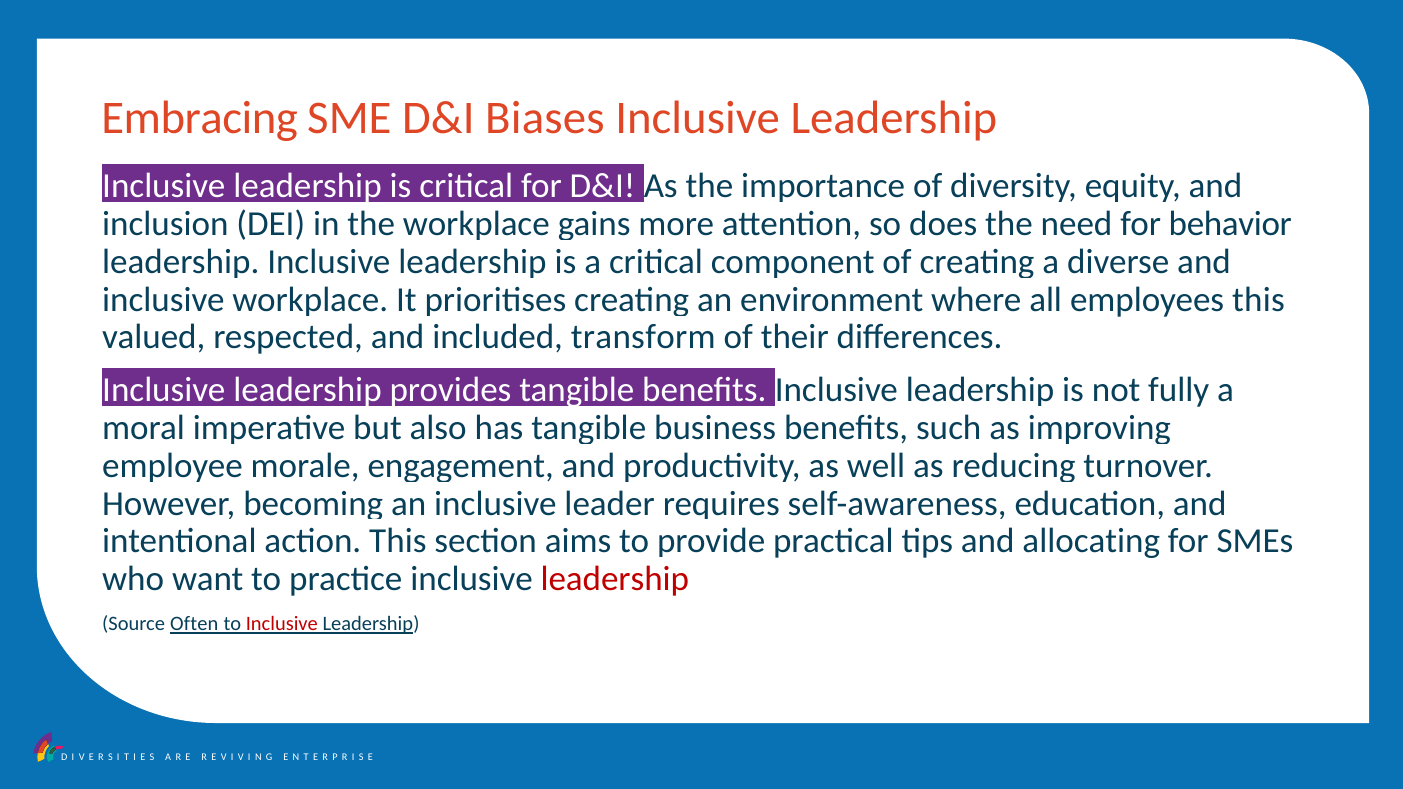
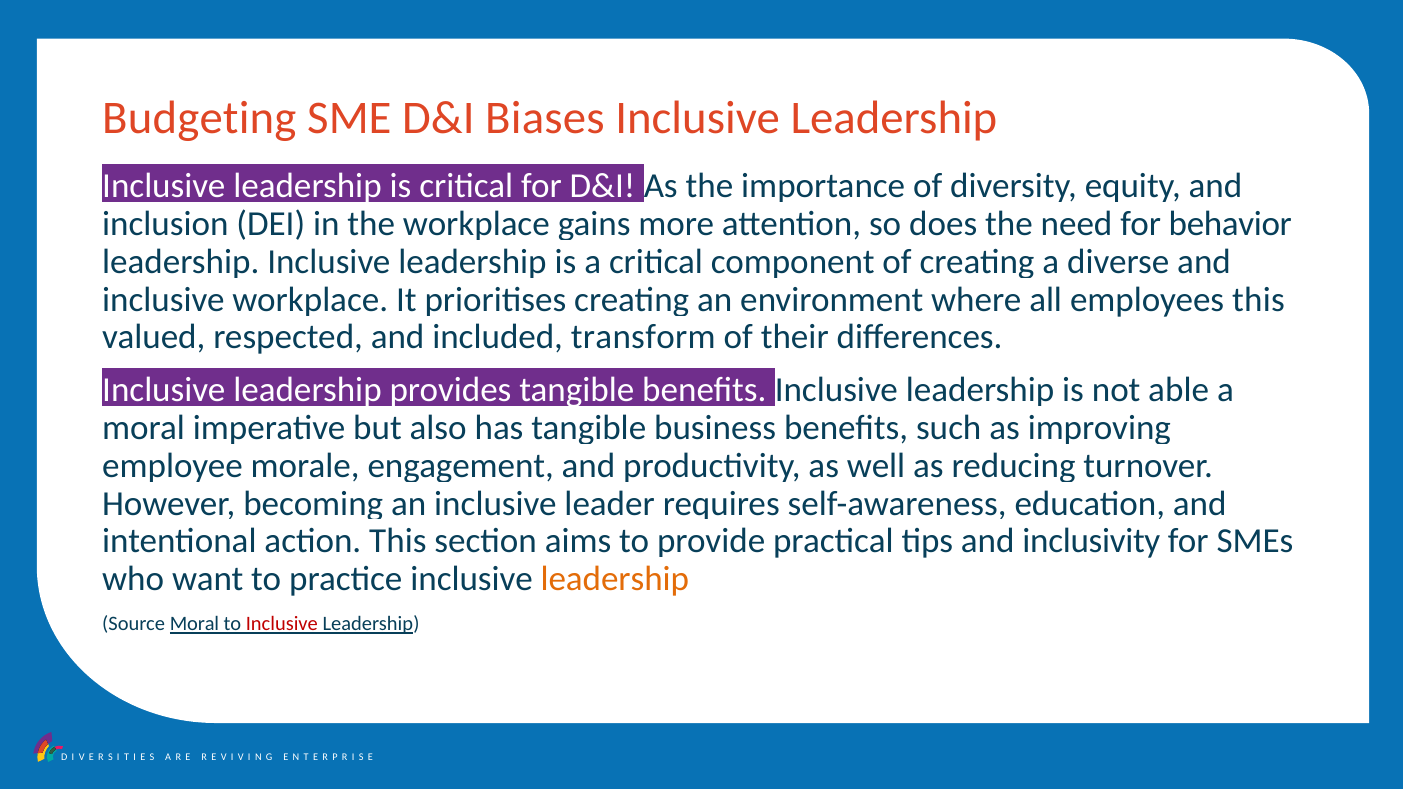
Embracing: Embracing -> Budgeting
fully: fully -> able
allocating: allocating -> inclusivity
leadership at (615, 579) colour: red -> orange
Source Often: Often -> Moral
